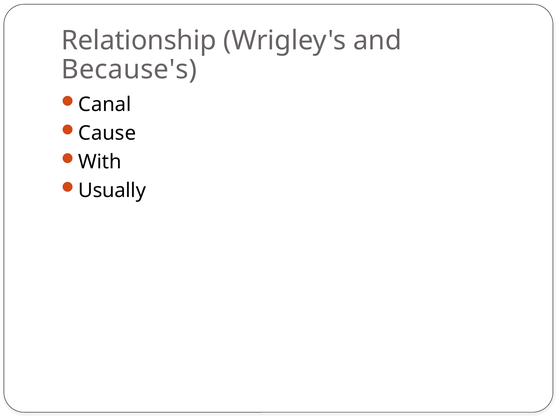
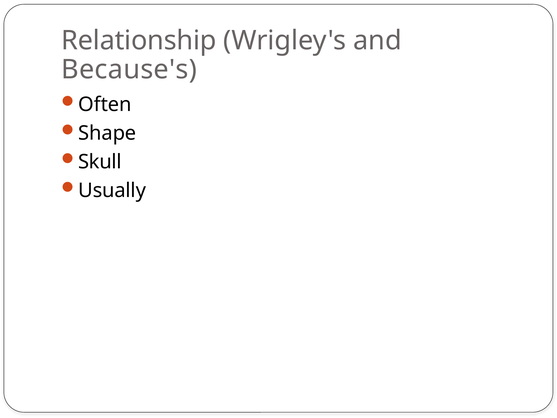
Canal: Canal -> Often
Cause: Cause -> Shape
With: With -> Skull
